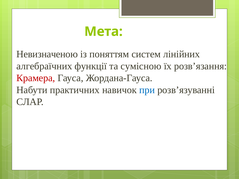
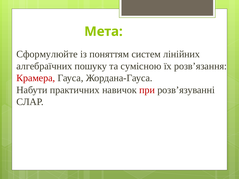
Невизначеною: Невизначеною -> Сформулюйте
функції: функції -> пошуку
при colour: blue -> red
